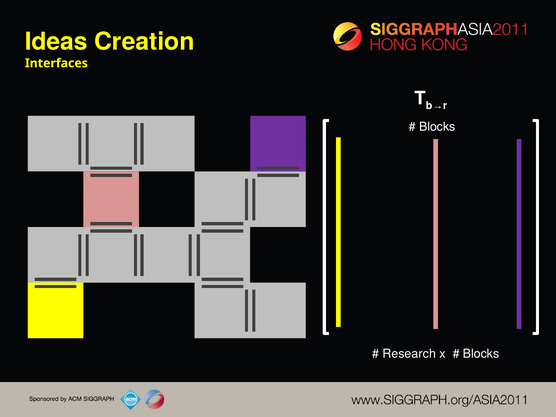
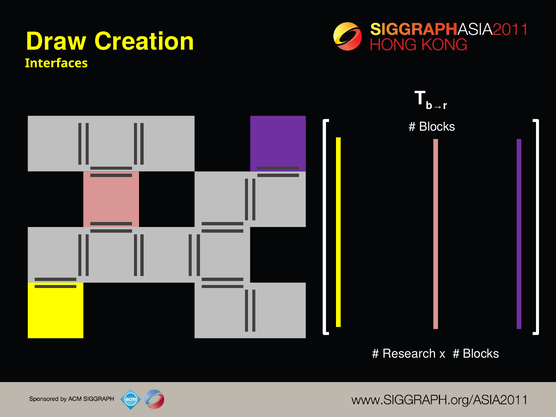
Ideas: Ideas -> Draw
